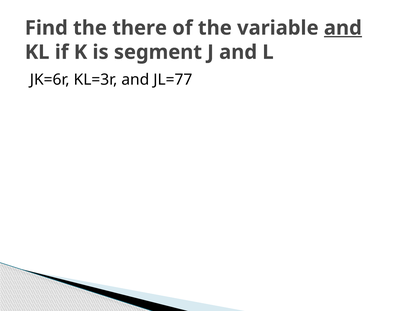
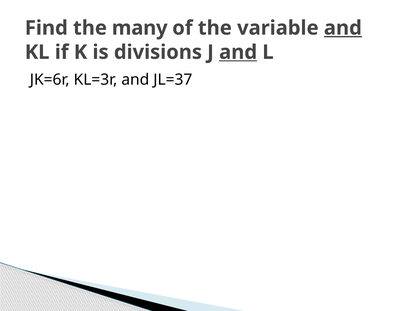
there: there -> many
segment: segment -> divisions
and at (238, 52) underline: none -> present
JL=77: JL=77 -> JL=37
